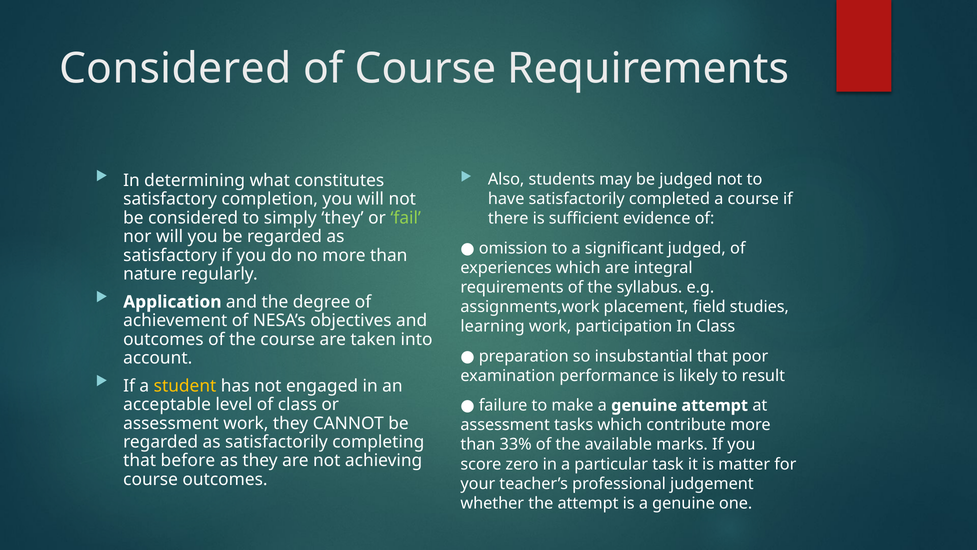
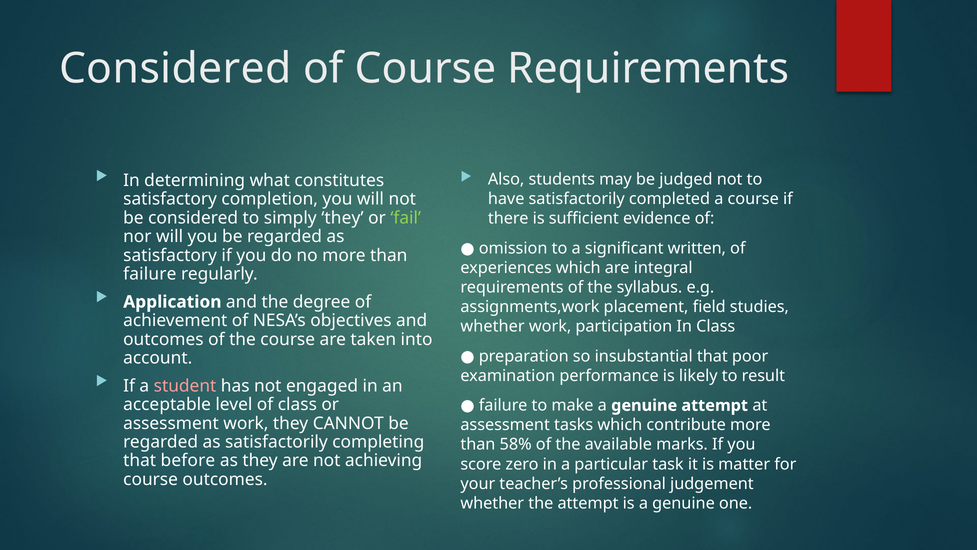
significant judged: judged -> written
nature at (150, 274): nature -> failure
learning at (493, 326): learning -> whether
student colour: yellow -> pink
33%: 33% -> 58%
